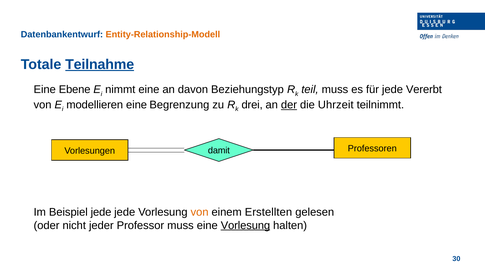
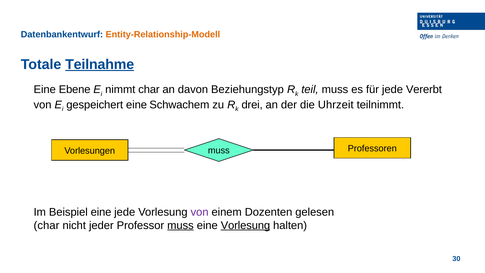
nimmt eine: eine -> char
modellieren: modellieren -> gespeichert
Begrenzung: Begrenzung -> Schwachem
der underline: present -> none
Vorlesungen damit: damit -> muss
Beispiel jede: jede -> eine
von at (200, 212) colour: orange -> purple
Erstellten: Erstellten -> Dozenten
oder at (47, 225): oder -> char
muss at (180, 225) underline: none -> present
